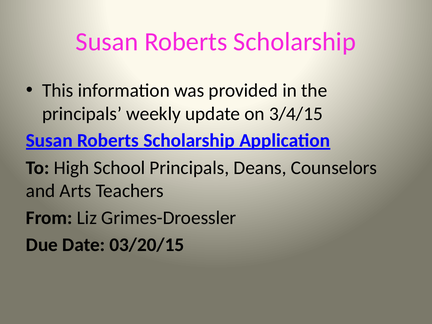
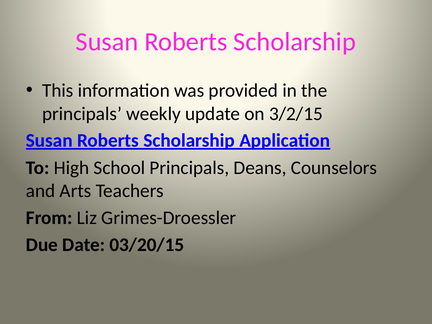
3/4/15: 3/4/15 -> 3/2/15
